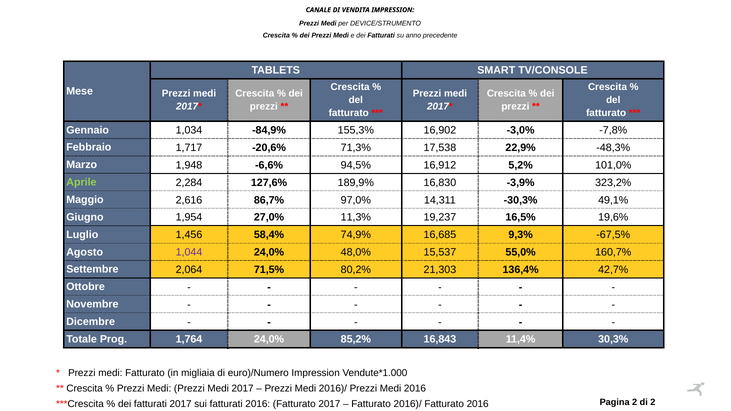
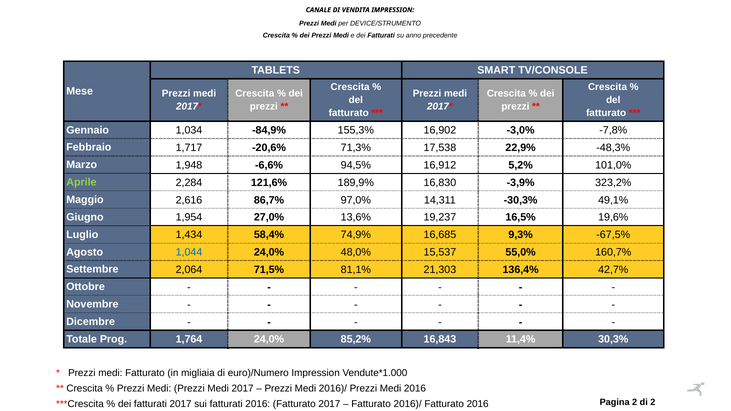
127,6%: 127,6% -> 121,6%
11,3%: 11,3% -> 13,6%
1,456: 1,456 -> 1,434
1,044 colour: purple -> blue
80,2%: 80,2% -> 81,1%
